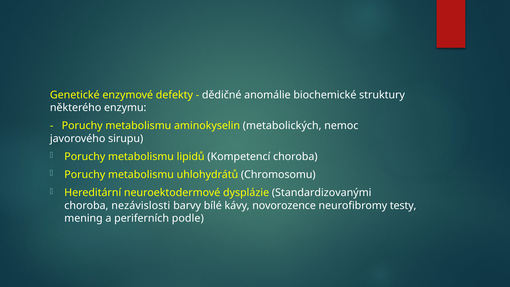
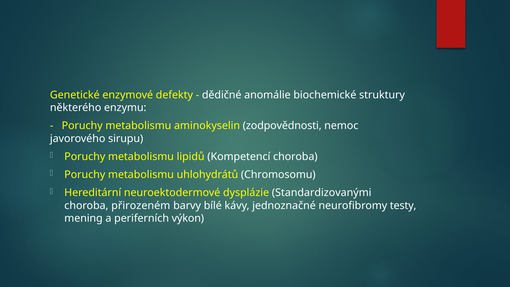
metabolických: metabolických -> zodpovědnosti
nezávislosti: nezávislosti -> přirozeném
novorozence: novorozence -> jednoznačné
podle: podle -> výkon
